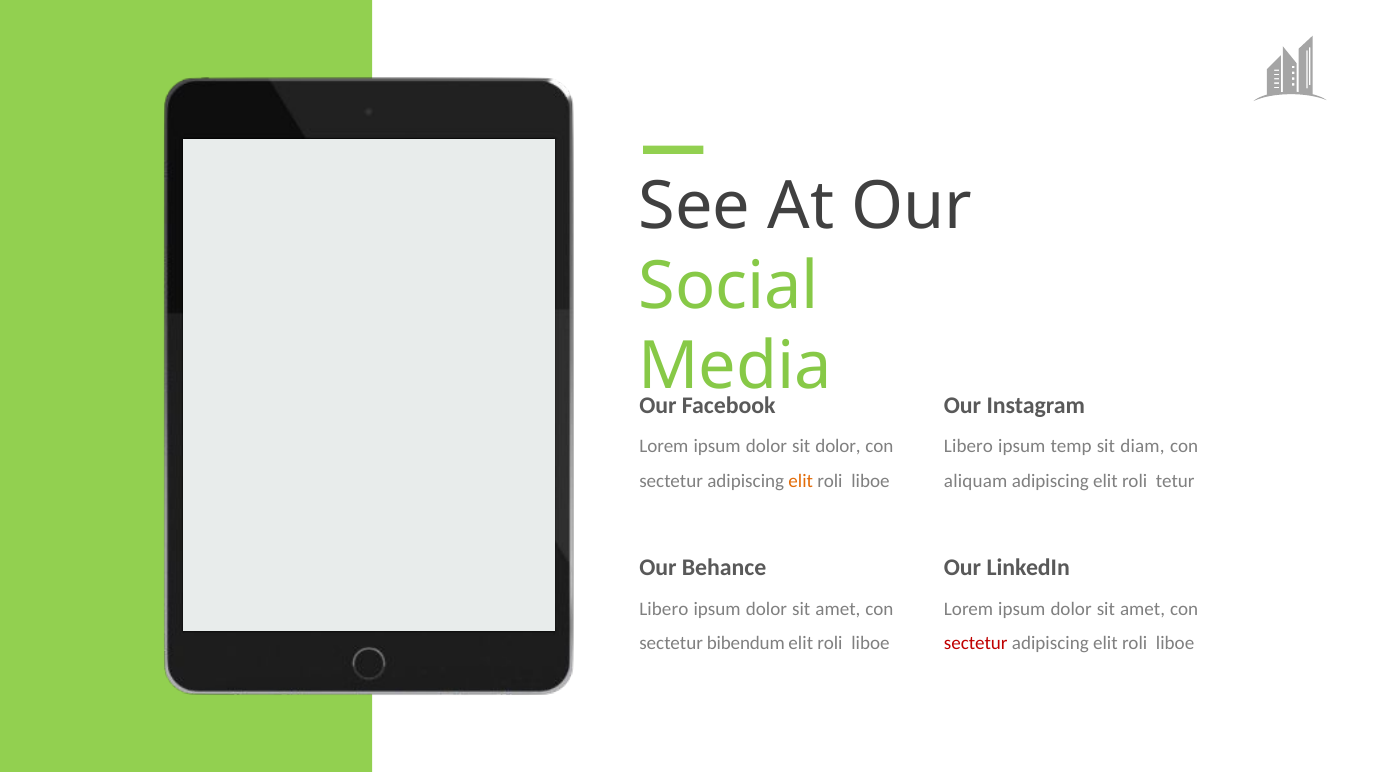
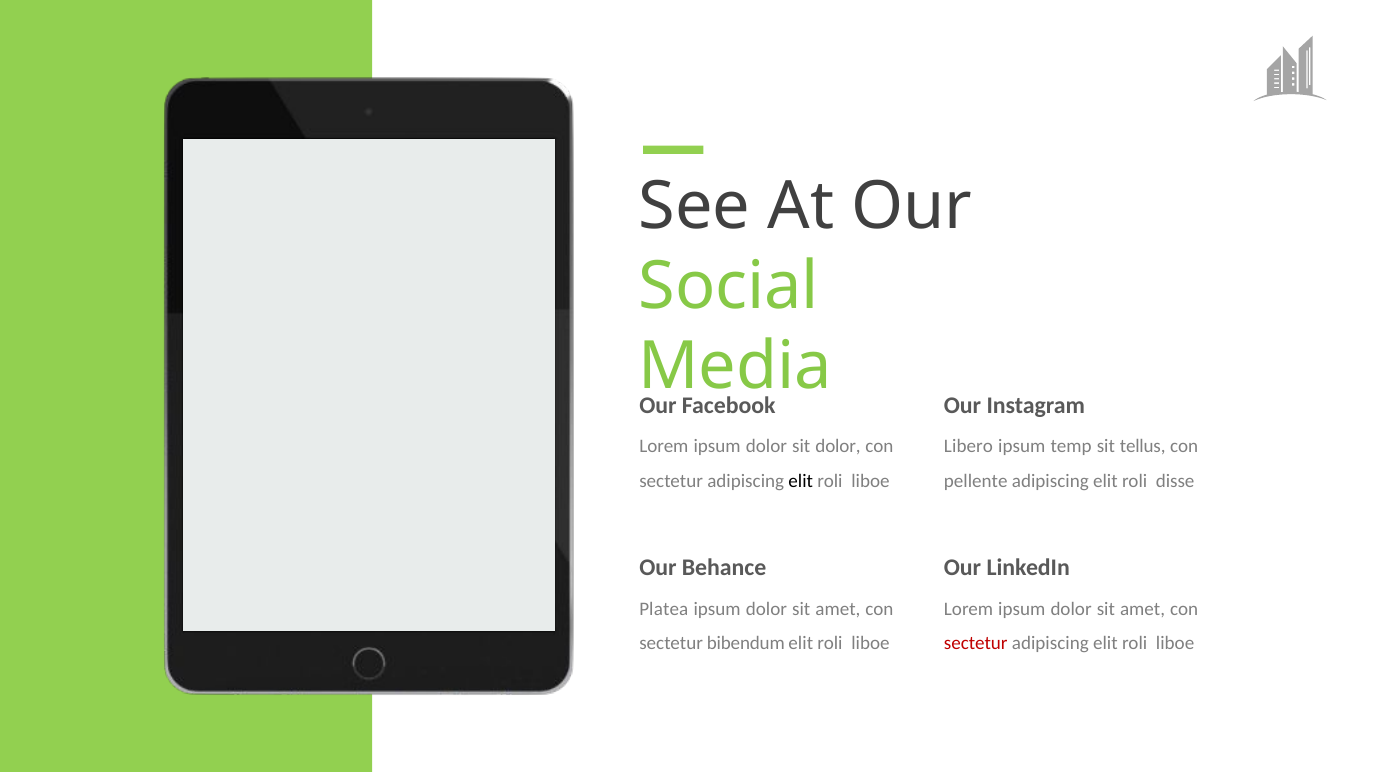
diam: diam -> tellus
elit at (801, 481) colour: orange -> black
aliquam: aliquam -> pellente
tetur: tetur -> disse
Libero at (664, 609): Libero -> Platea
